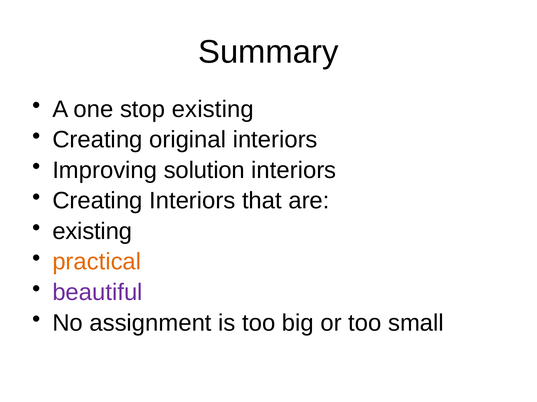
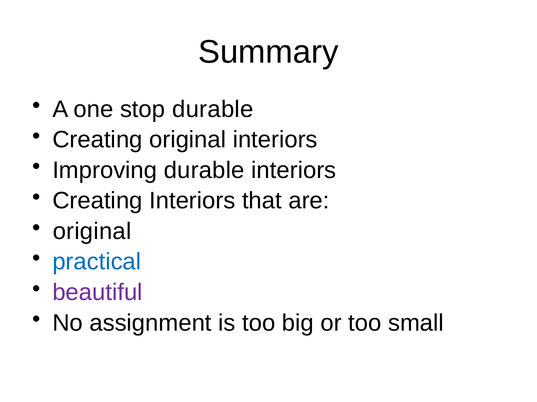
stop existing: existing -> durable
Improving solution: solution -> durable
existing at (92, 232): existing -> original
practical colour: orange -> blue
